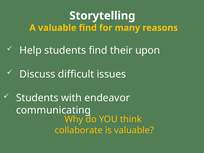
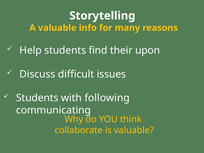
valuable find: find -> info
endeavor: endeavor -> following
